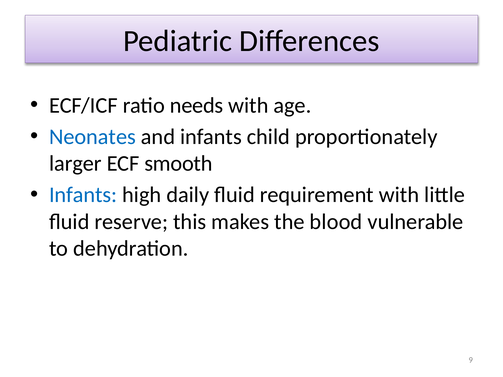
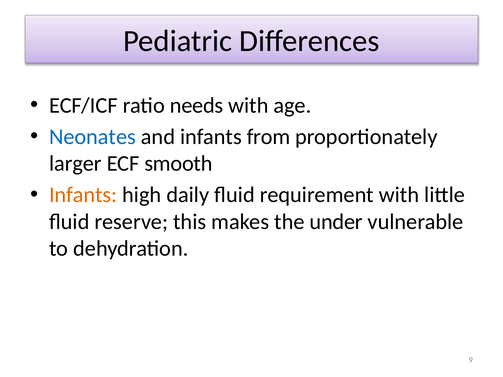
child: child -> from
Infants at (83, 195) colour: blue -> orange
blood: blood -> under
